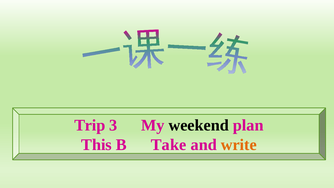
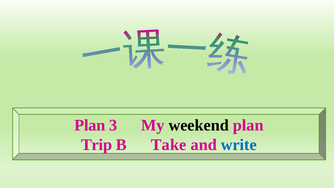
Trip at (90, 125): Trip -> Plan
This: This -> Trip
write colour: orange -> blue
